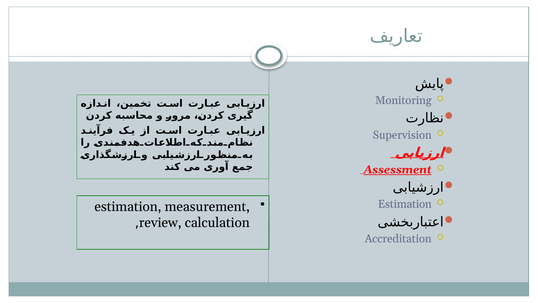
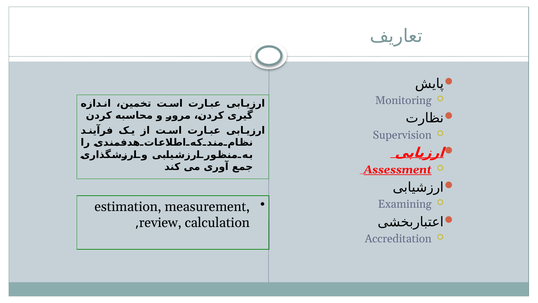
Estimation at (405, 204): Estimation -> Examining
